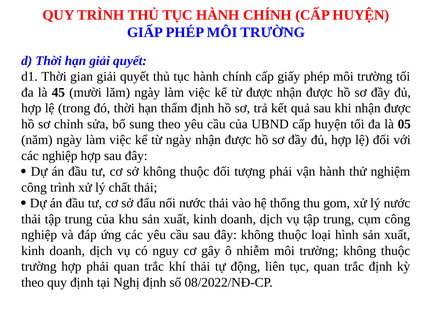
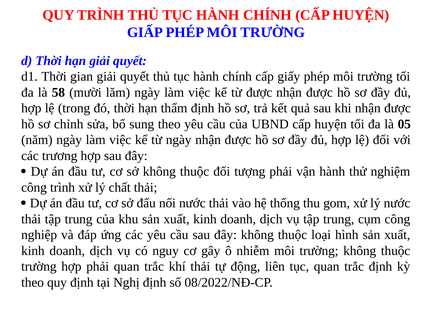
45: 45 -> 58
các nghiệp: nghiệp -> trương
